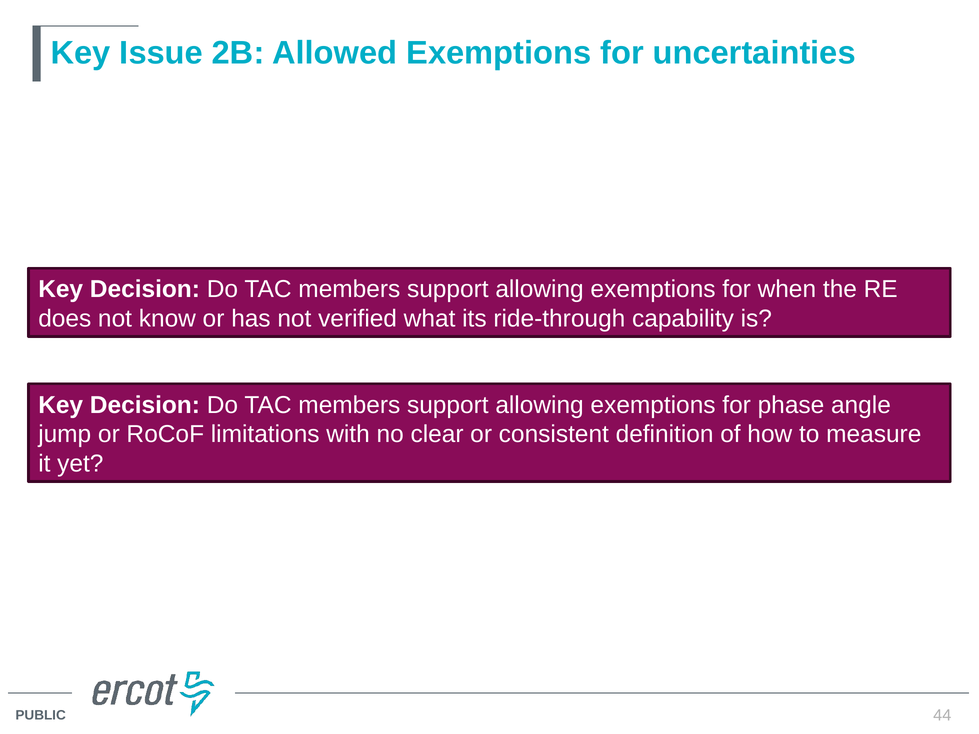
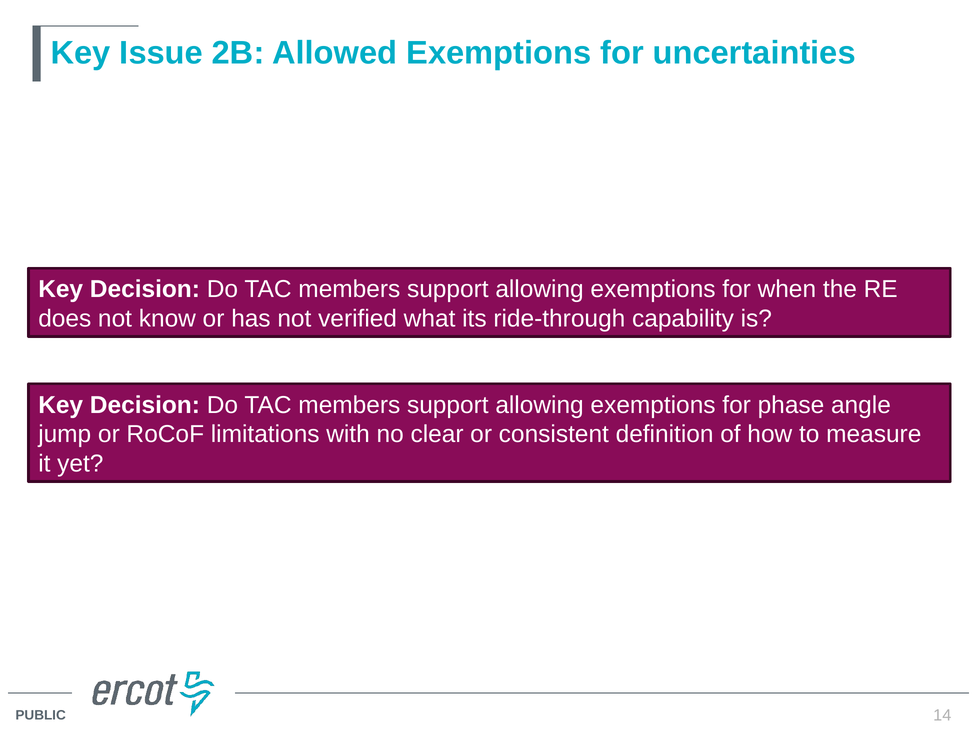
44: 44 -> 14
